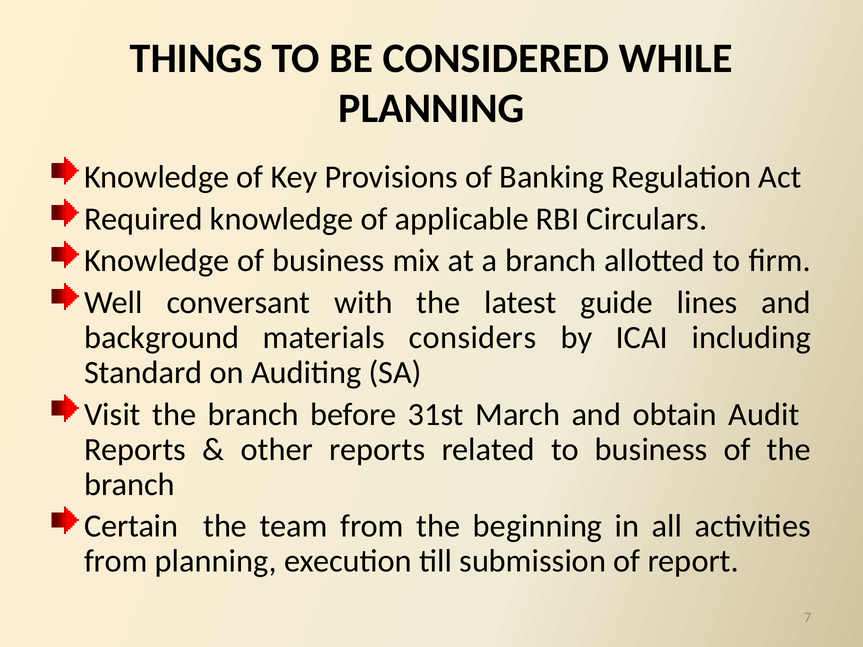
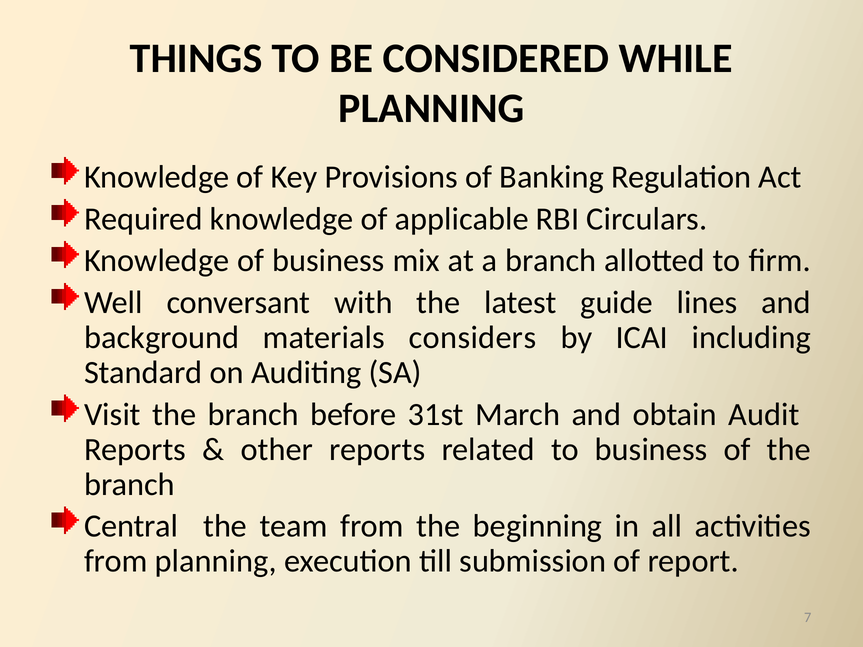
Certain: Certain -> Central
